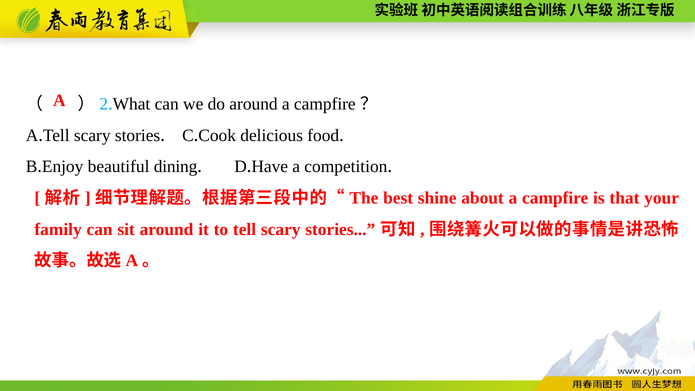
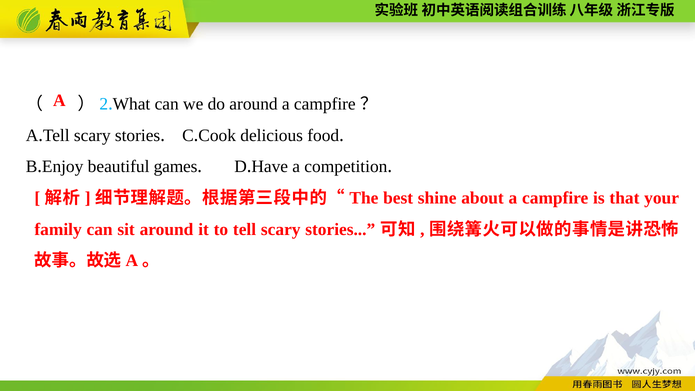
dining: dining -> games
